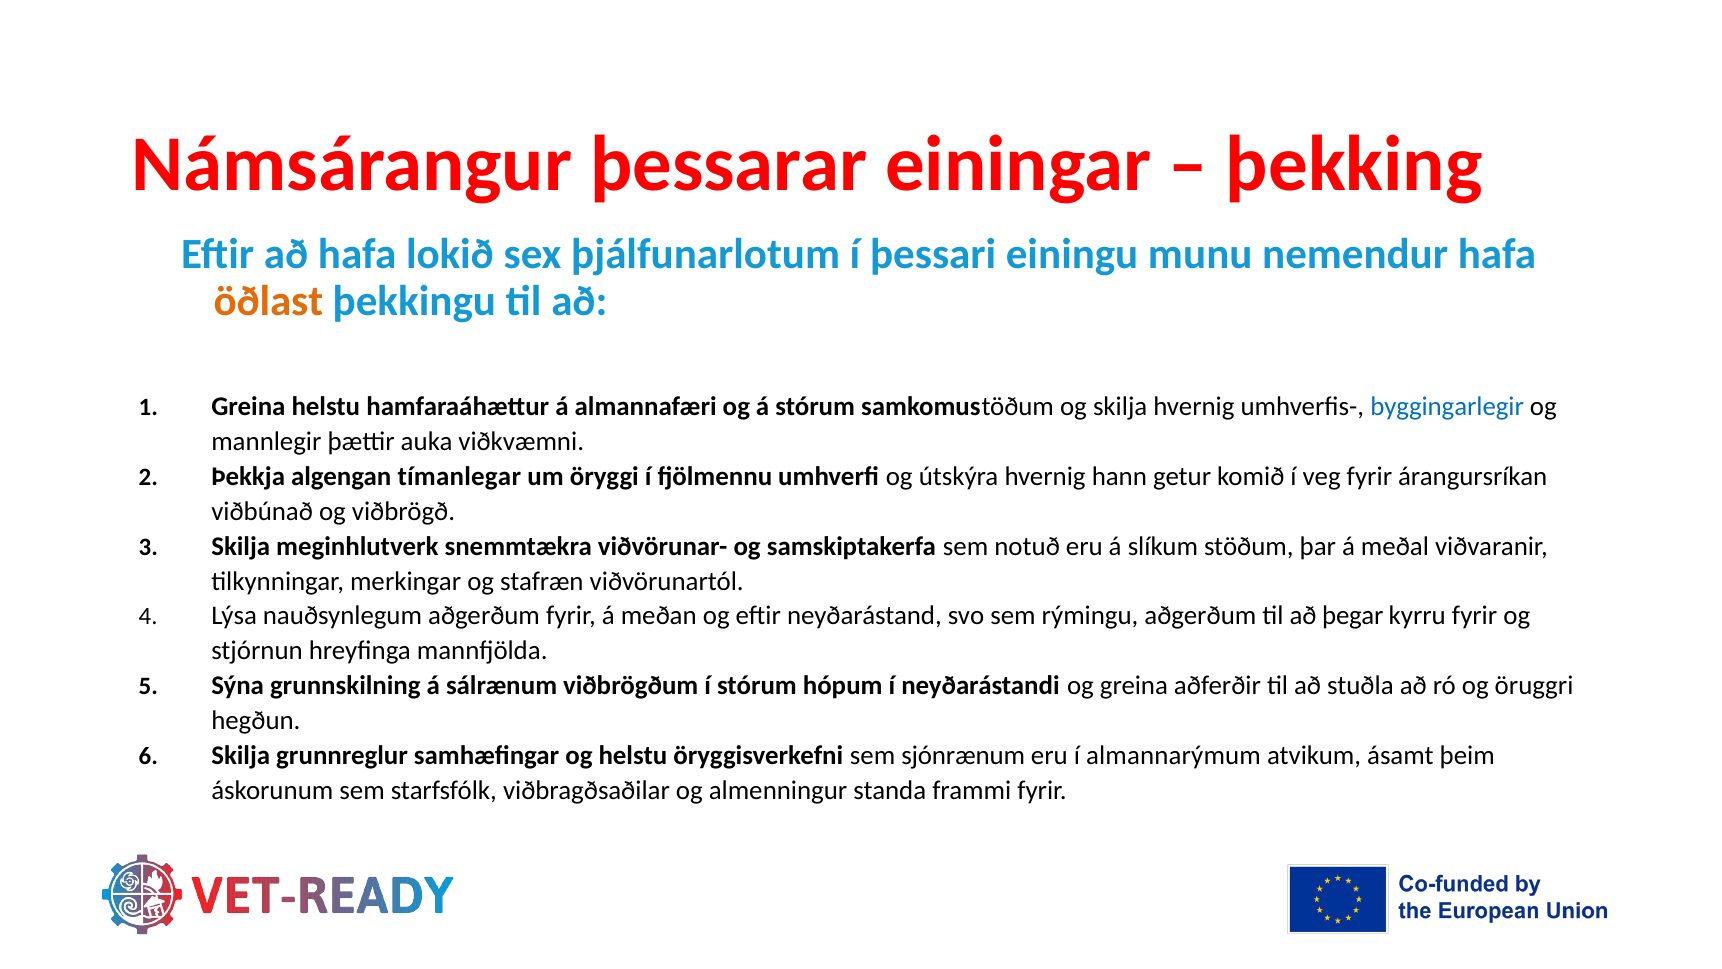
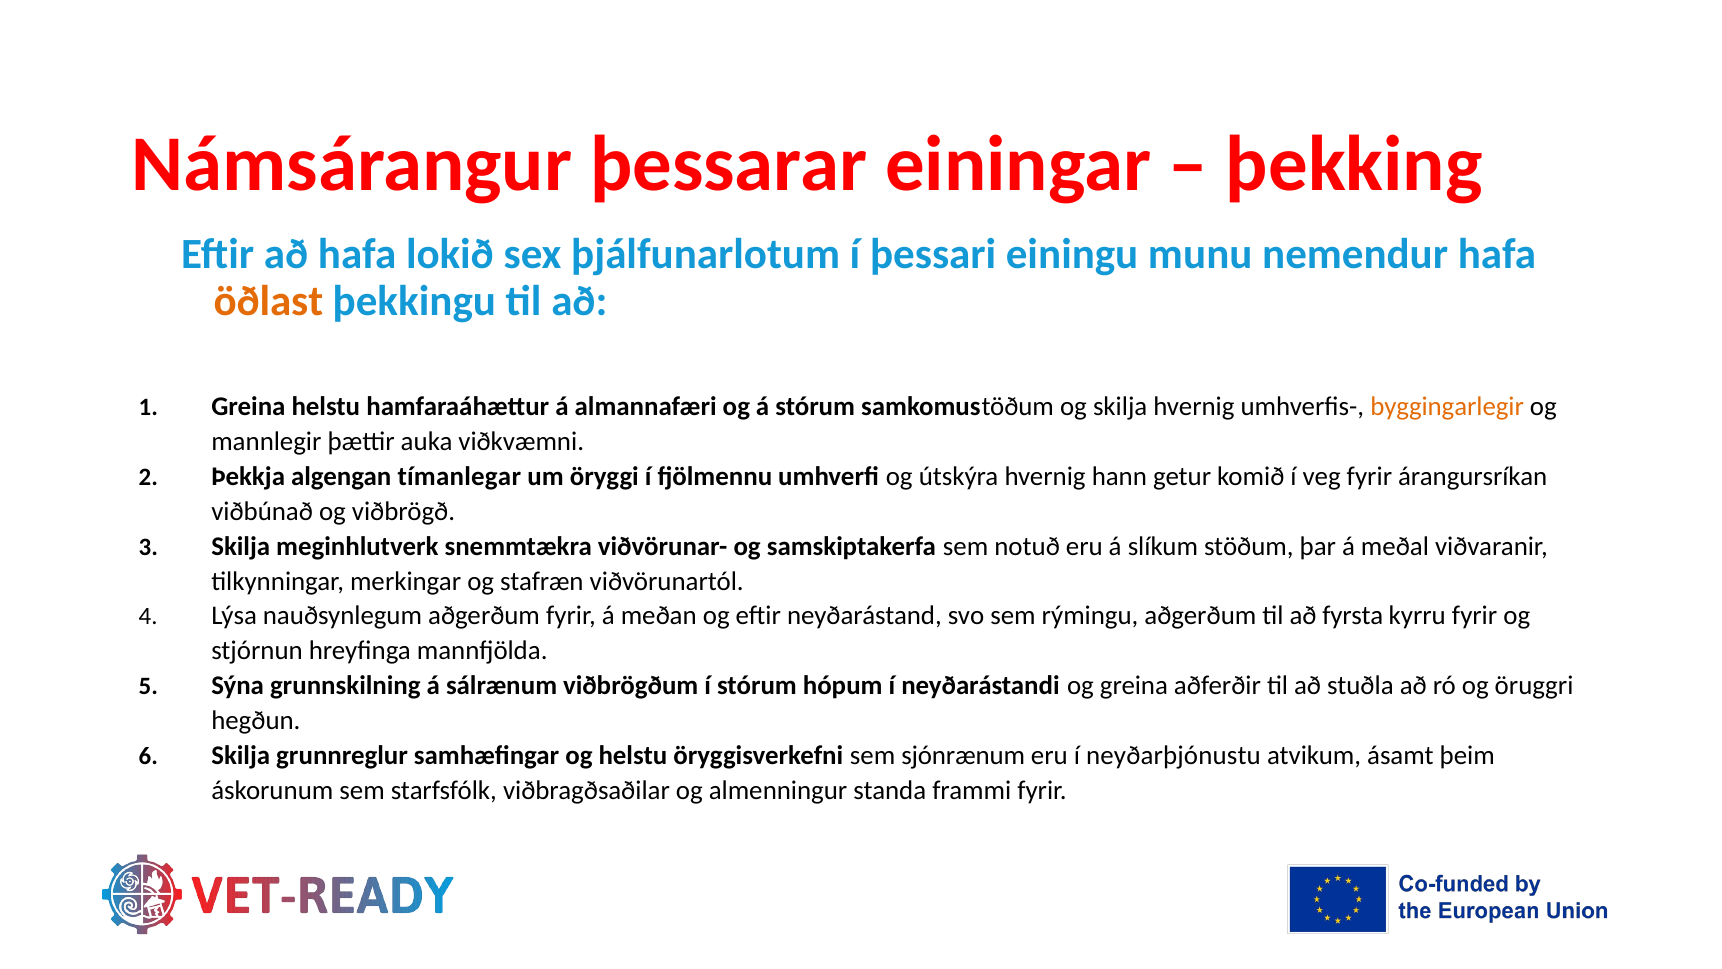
byggingarlegir colour: blue -> orange
þegar: þegar -> fyrsta
almannarýmum: almannarýmum -> neyðarþjónustu
